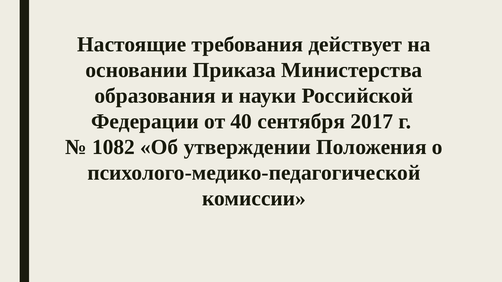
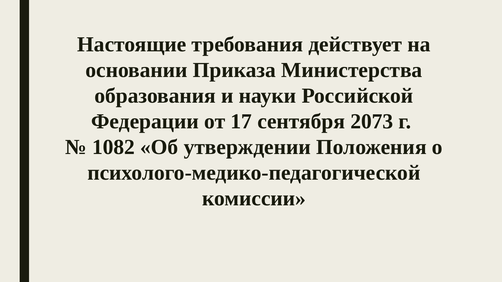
40: 40 -> 17
2017: 2017 -> 2073
